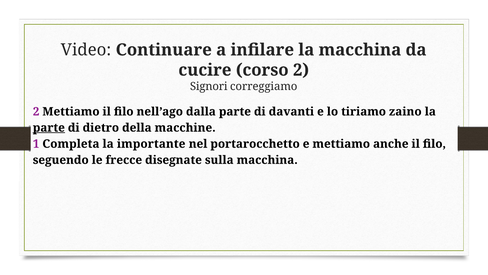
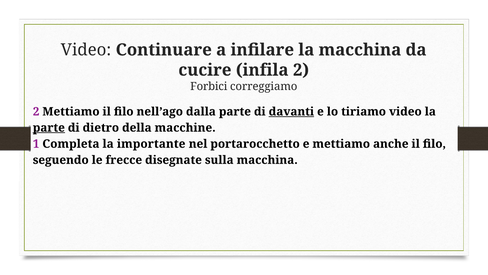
corso: corso -> infila
Signori: Signori -> Forbici
davanti underline: none -> present
tiriamo zaino: zaino -> video
